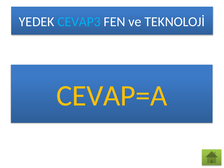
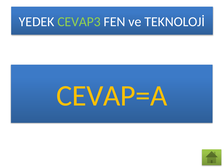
CEVAP3 colour: light blue -> light green
